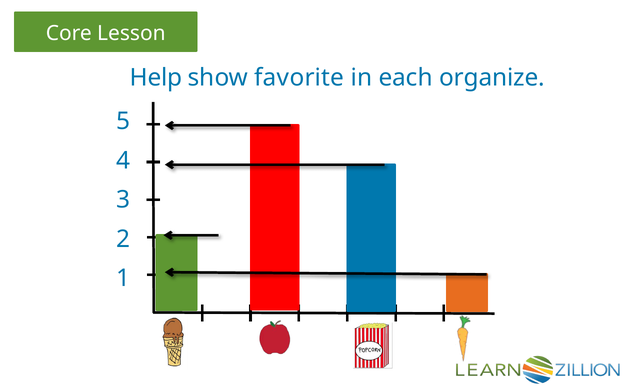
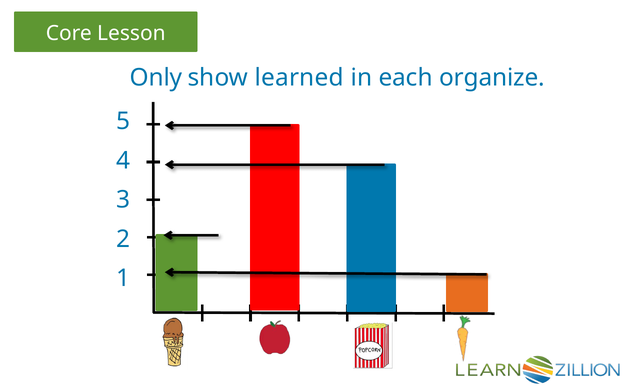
Help: Help -> Only
favorite: favorite -> learned
